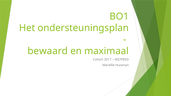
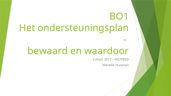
maximaal: maximaal -> waardoor
